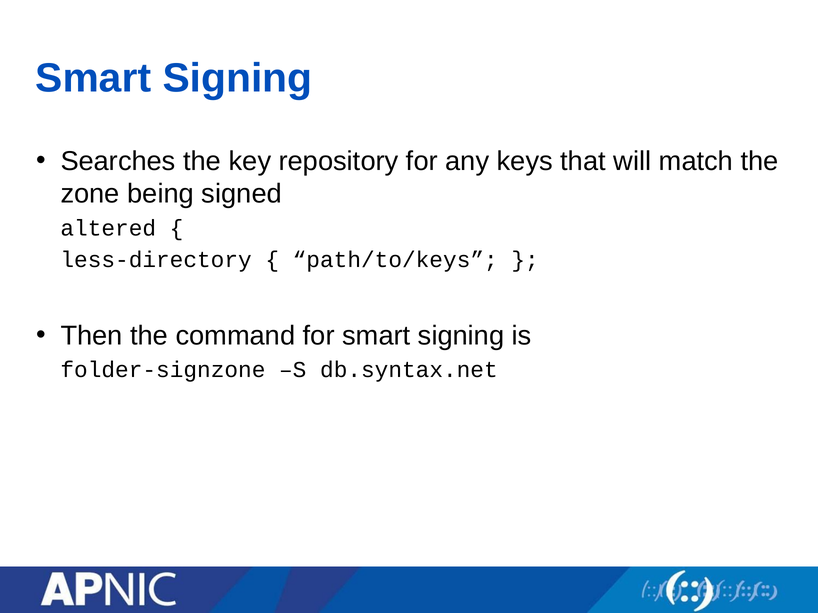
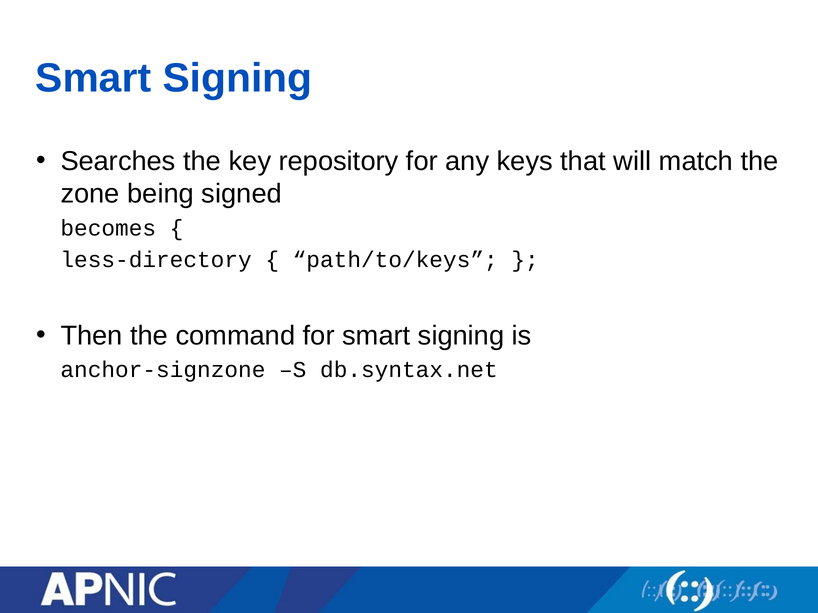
altered: altered -> becomes
folder-signzone: folder-signzone -> anchor-signzone
